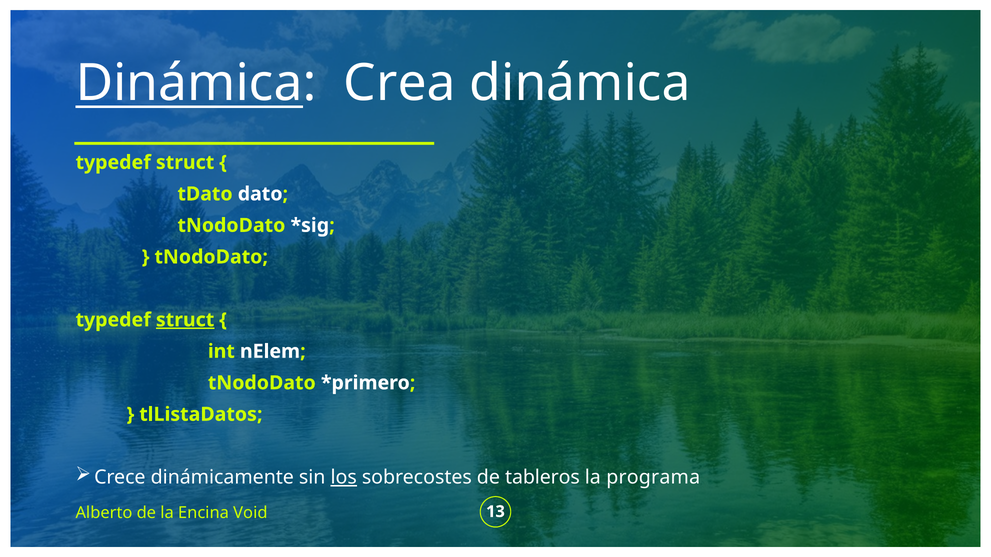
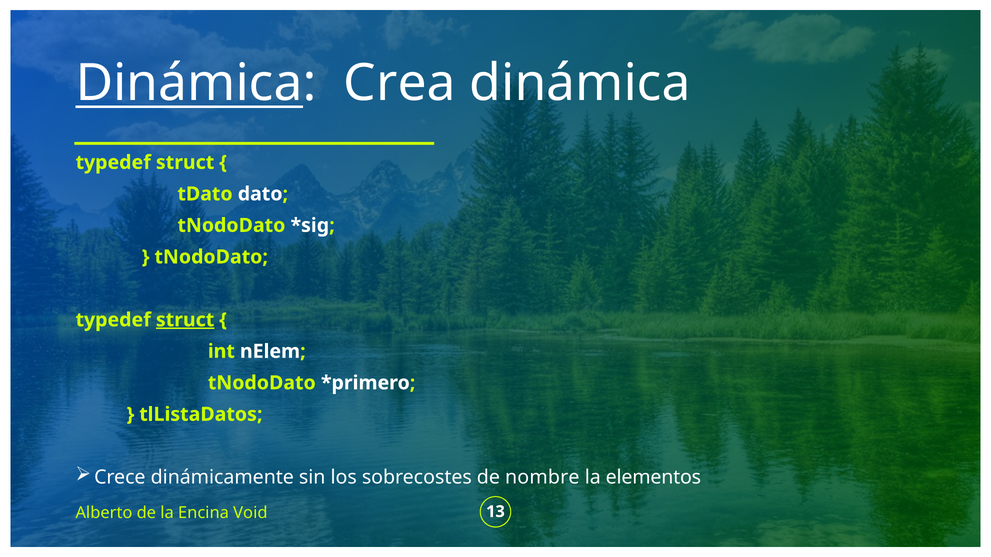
los underline: present -> none
tableros: tableros -> nombre
programa: programa -> elementos
